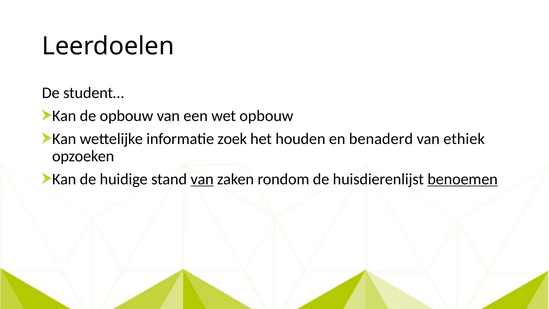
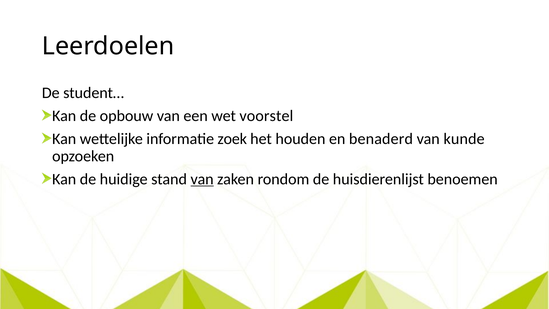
wet opbouw: opbouw -> voorstel
ethiek: ethiek -> kunde
benoemen underline: present -> none
